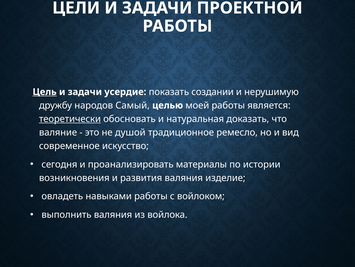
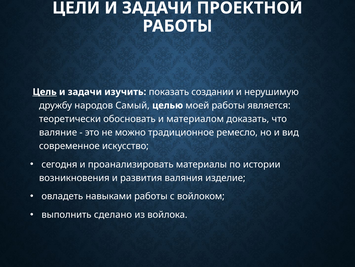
усердие: усердие -> изучить
теоретически underline: present -> none
натуральная: натуральная -> материалом
душой: душой -> можно
выполнить валяния: валяния -> сделано
